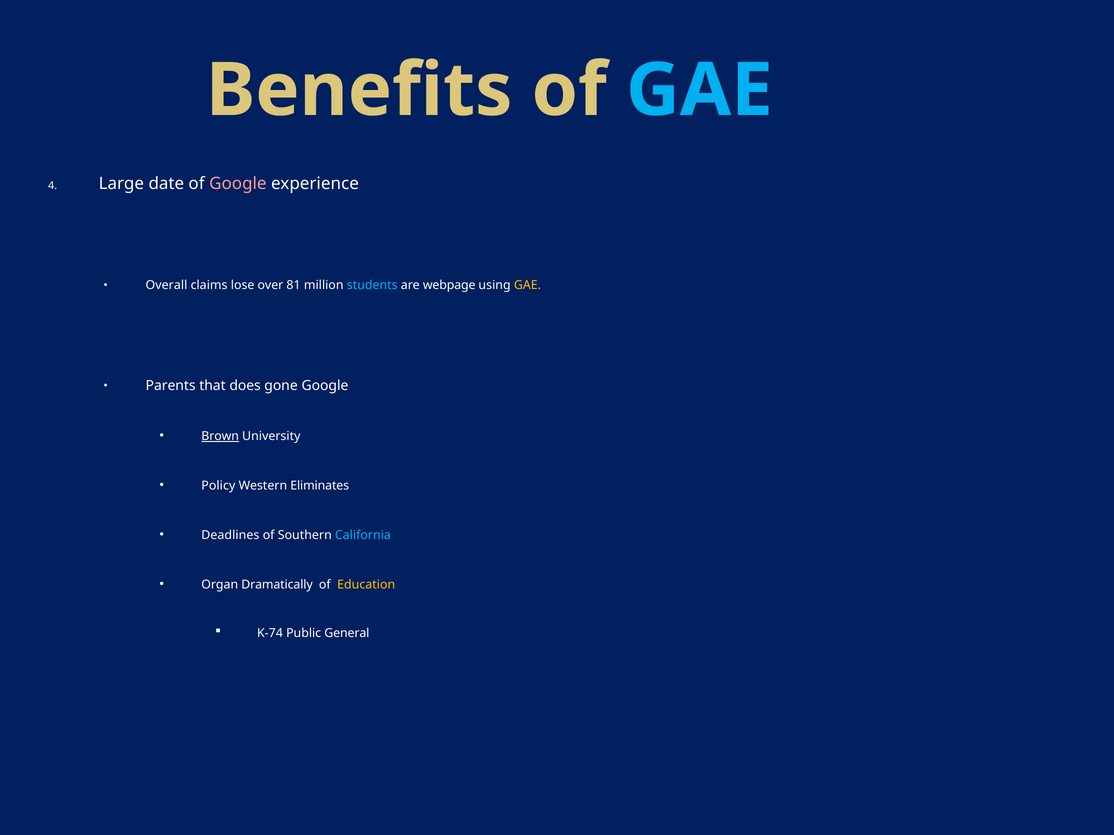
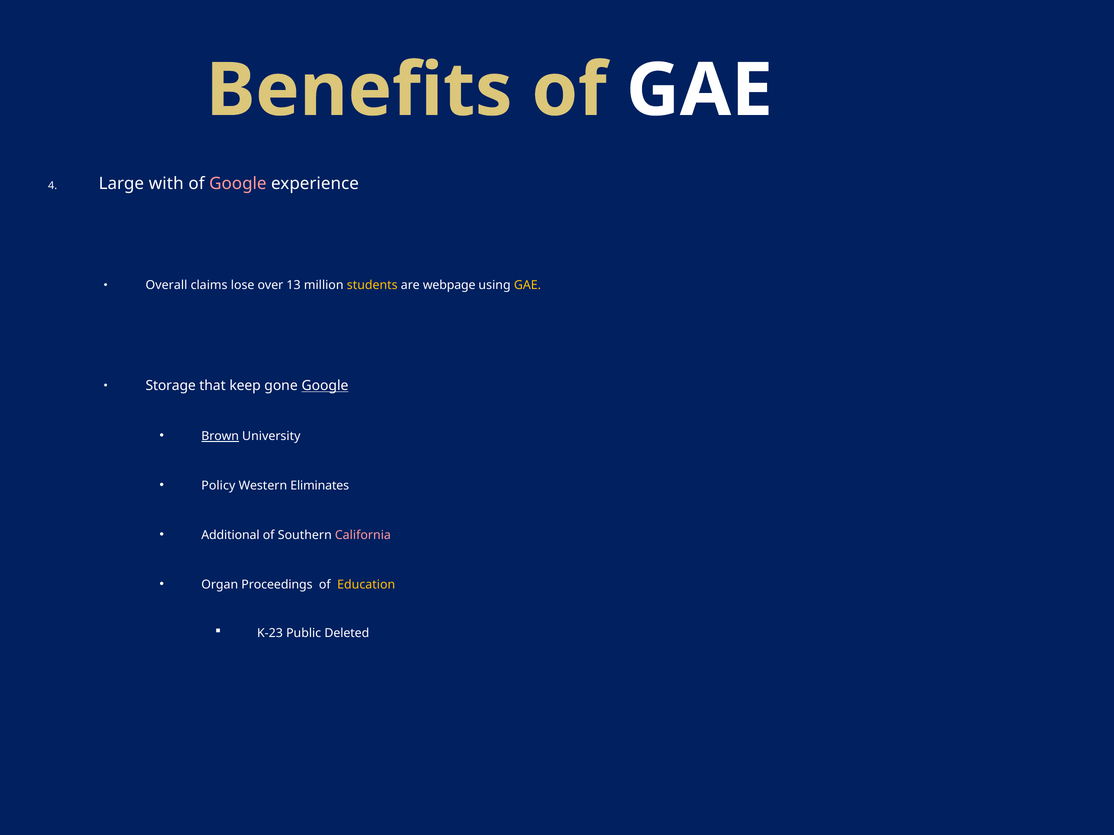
GAE at (699, 91) colour: light blue -> white
date: date -> with
81: 81 -> 13
students colour: light blue -> yellow
Parents: Parents -> Storage
does: does -> keep
Google at (325, 386) underline: none -> present
Deadlines: Deadlines -> Additional
California colour: light blue -> pink
Dramatically: Dramatically -> Proceedings
K-74: K-74 -> K-23
General: General -> Deleted
